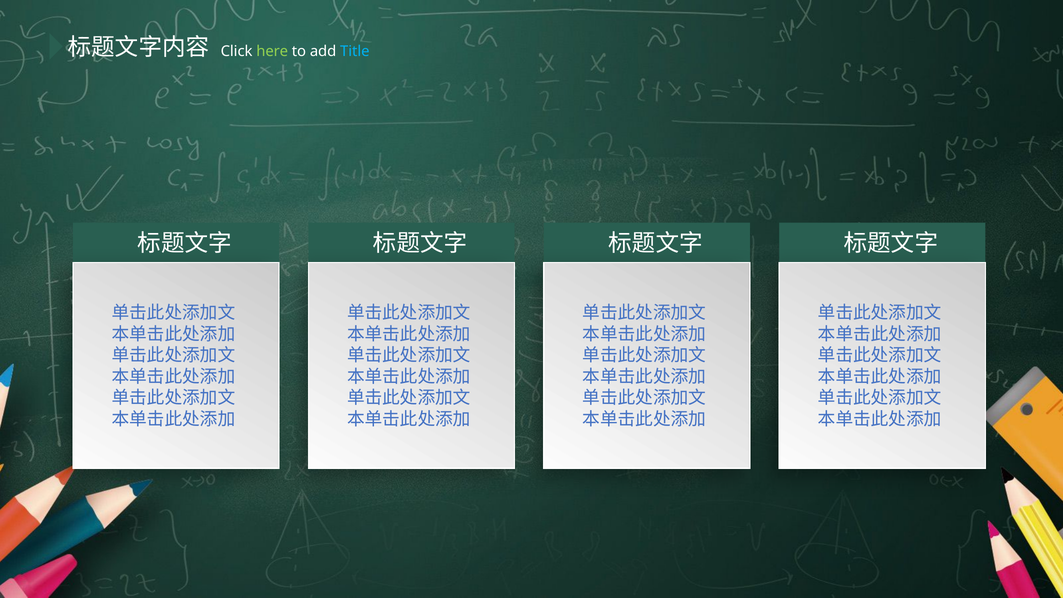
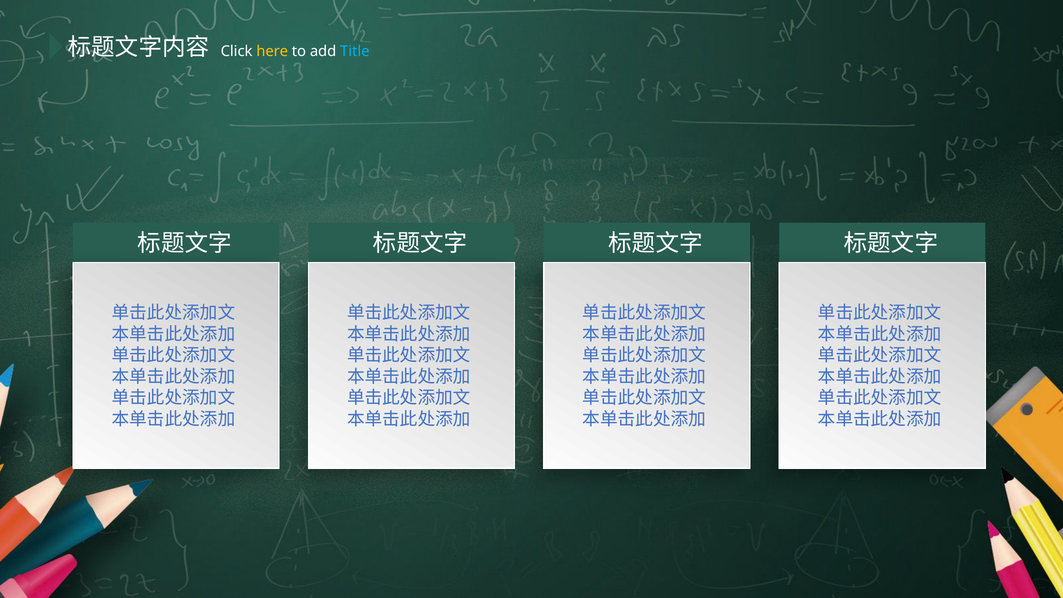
here colour: light green -> yellow
